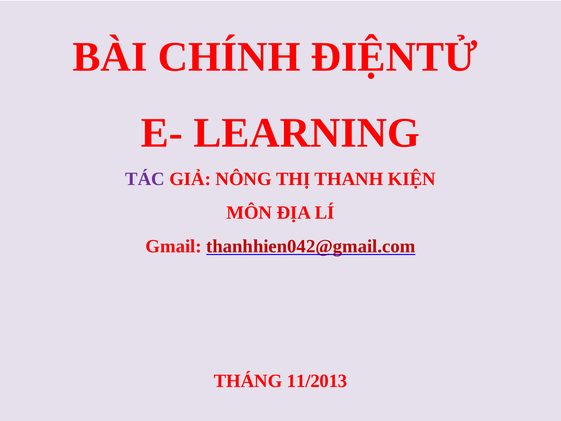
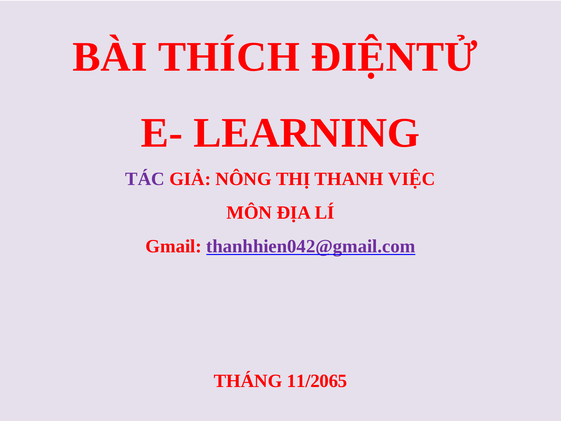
CHÍNH: CHÍNH -> THÍCH
KIỆN: KIỆN -> VIỆC
thanhhien042@gmail.com colour: red -> purple
11/2013: 11/2013 -> 11/2065
